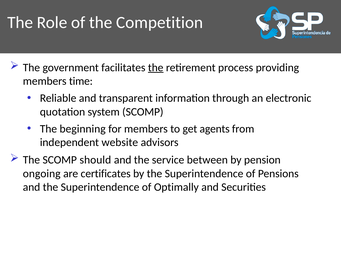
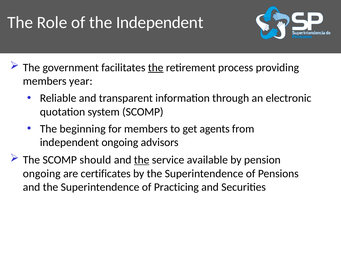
the Competition: Competition -> Independent
time: time -> year
independent website: website -> ongoing
the at (142, 160) underline: none -> present
between: between -> available
Optimally: Optimally -> Practicing
